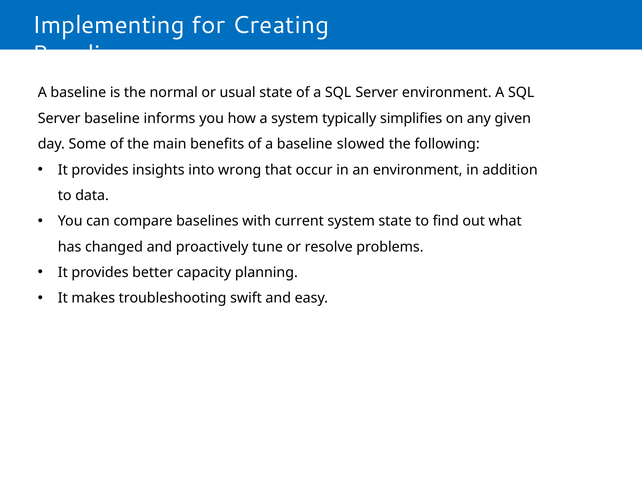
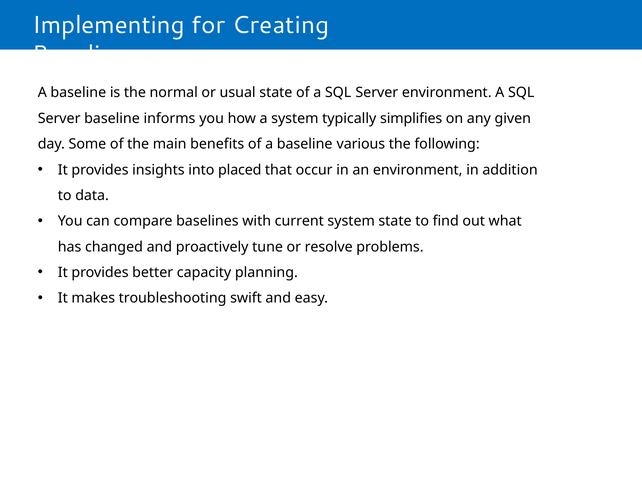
slowed: slowed -> various
wrong: wrong -> placed
